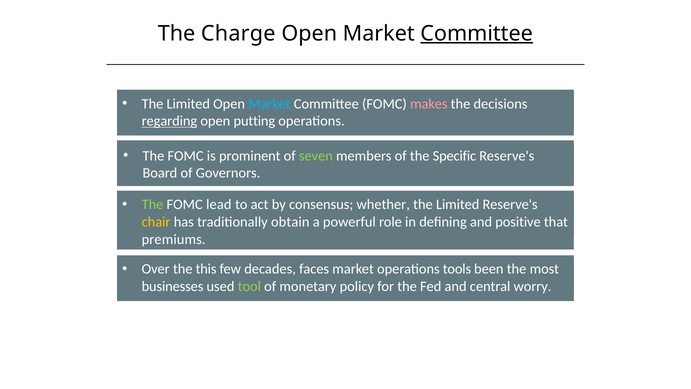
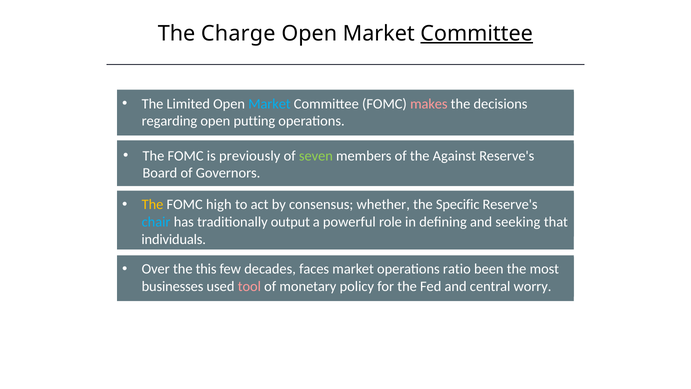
regarding underline: present -> none
prominent: prominent -> previously
Specific: Specific -> Against
The at (153, 205) colour: light green -> yellow
lead: lead -> high
Limited at (458, 205): Limited -> Specific
chair colour: yellow -> light blue
obtain: obtain -> output
positive: positive -> seeking
premiums: premiums -> individuals
tools: tools -> ratio
tool colour: light green -> pink
